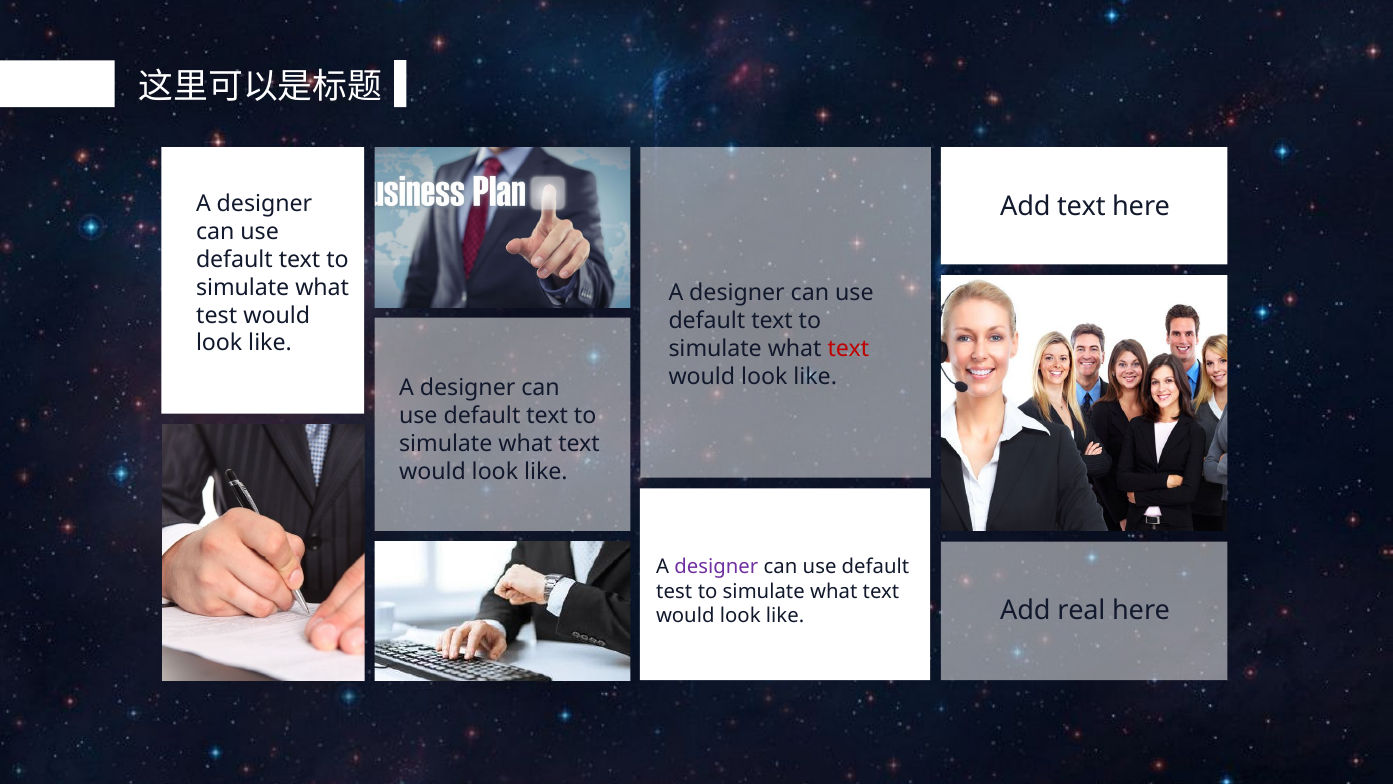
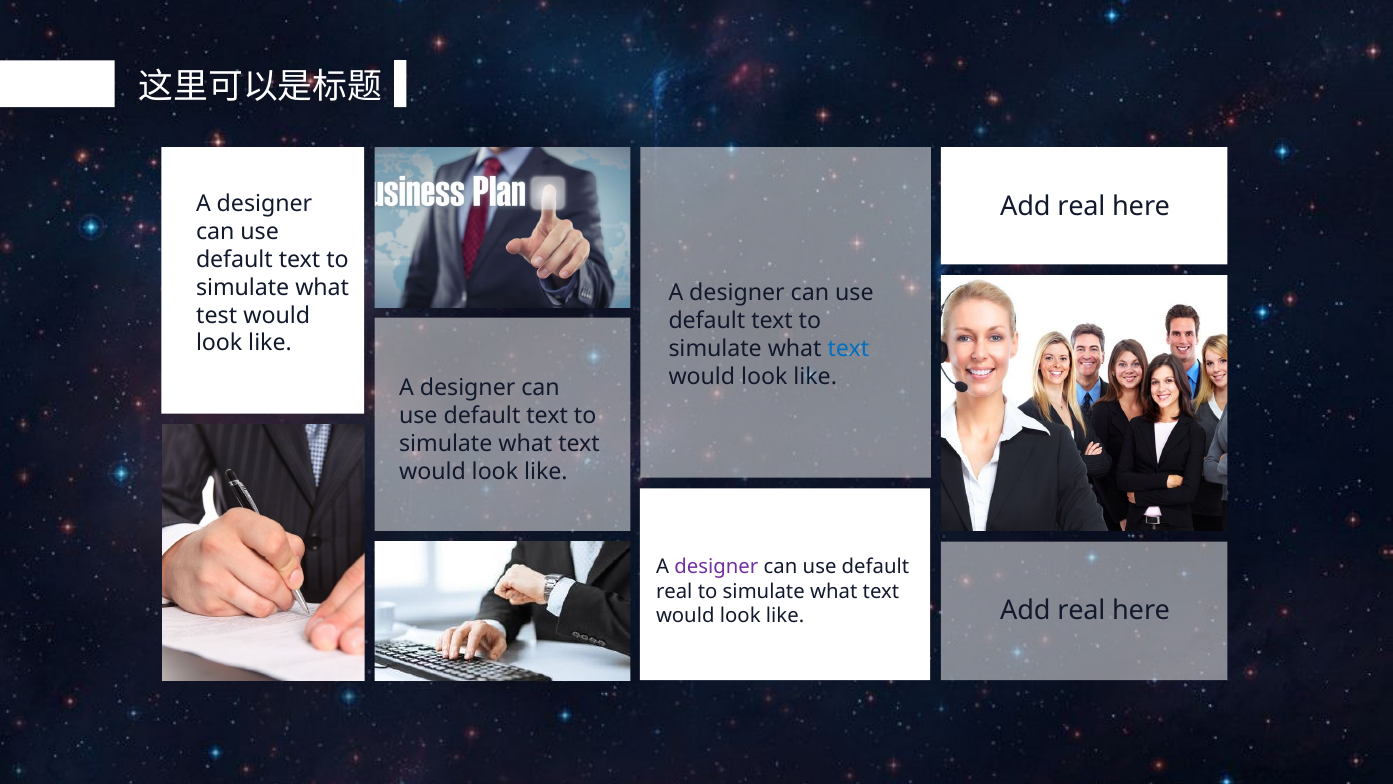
text at (1081, 206): text -> real
text at (848, 349) colour: red -> blue
test at (674, 591): test -> real
